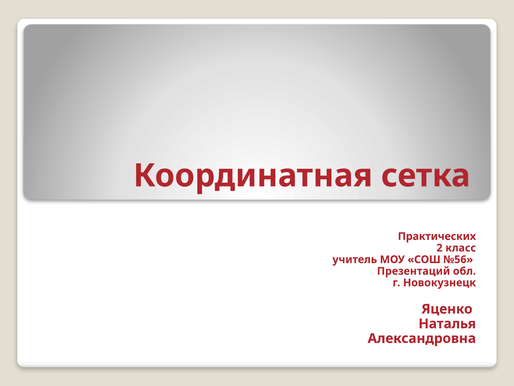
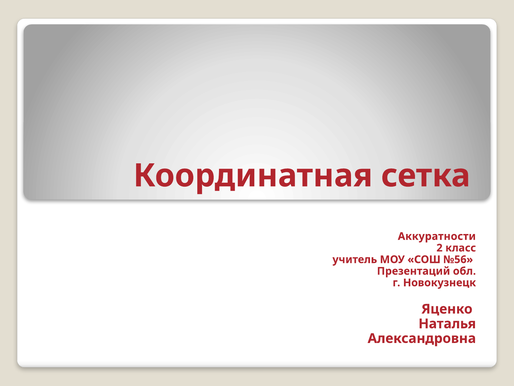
Практических: Практических -> Аккуратности
